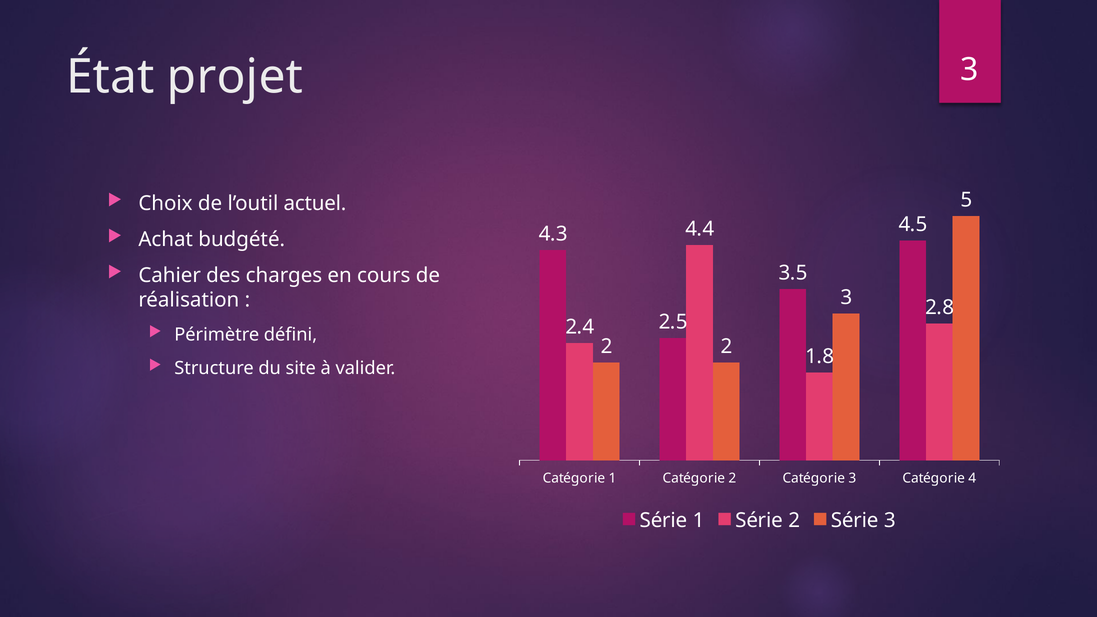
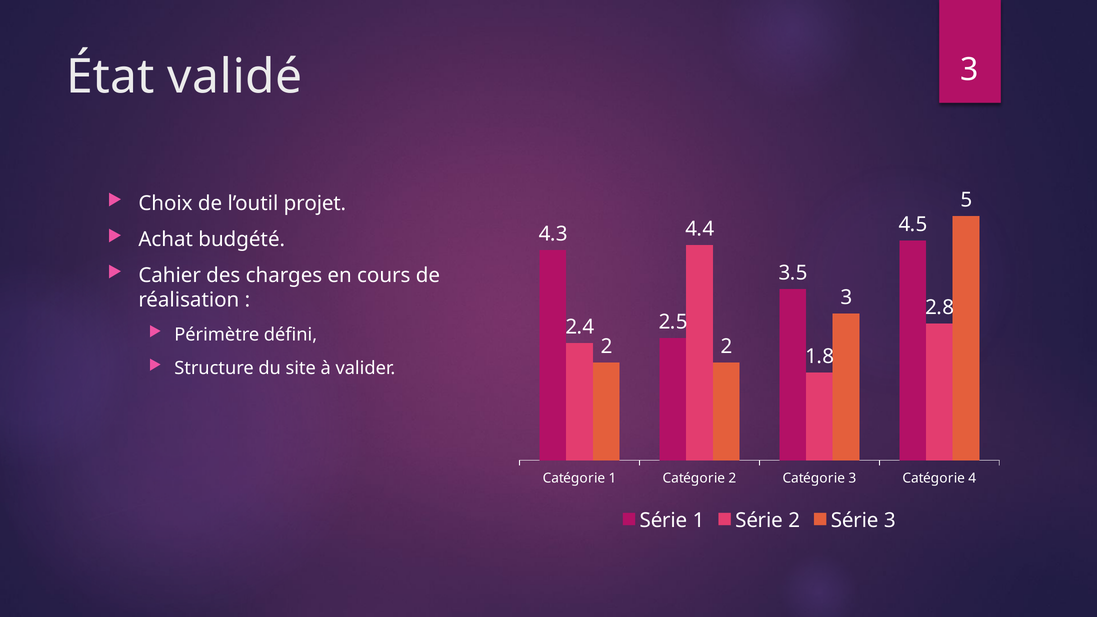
projet: projet -> validé
actuel: actuel -> projet
